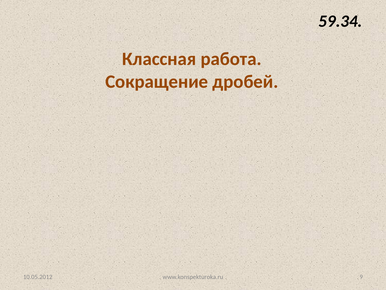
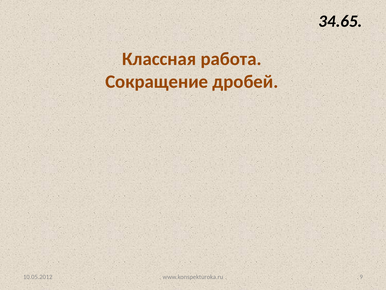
59.34: 59.34 -> 34.65
